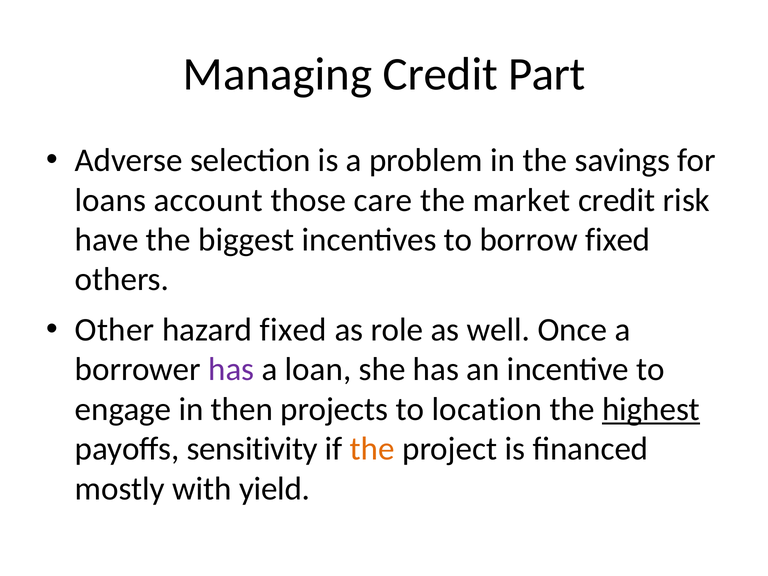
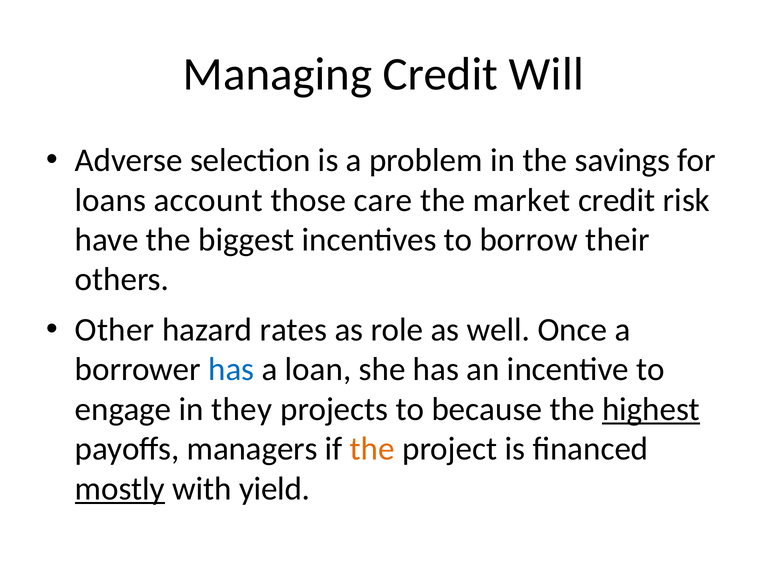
Part: Part -> Will
borrow fixed: fixed -> their
hazard fixed: fixed -> rates
has at (231, 370) colour: purple -> blue
then: then -> they
location: location -> because
sensitivity: sensitivity -> managers
mostly underline: none -> present
